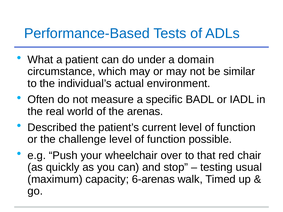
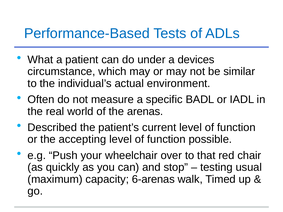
domain: domain -> devices
challenge: challenge -> accepting
